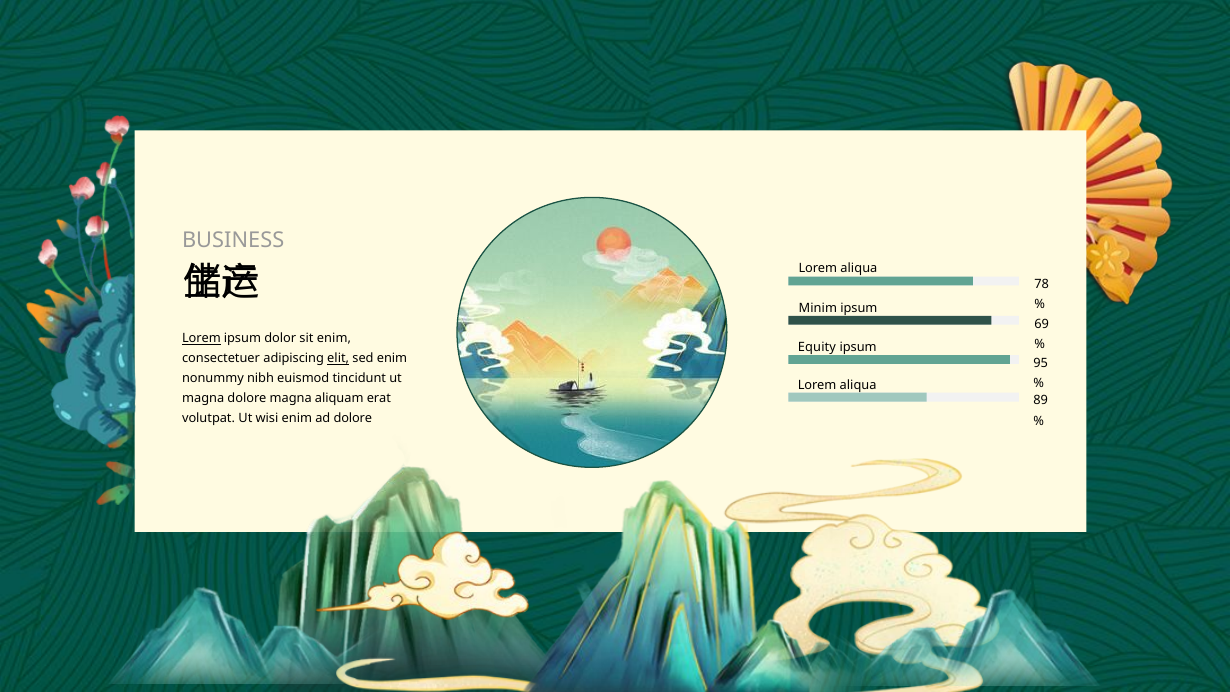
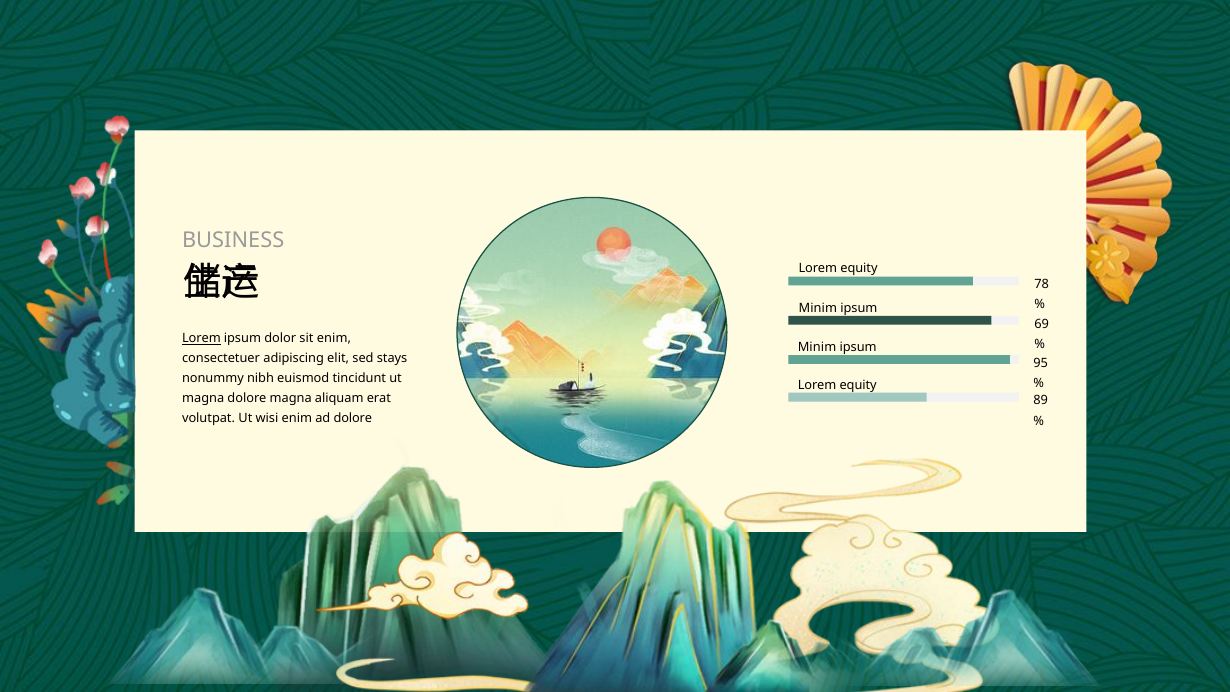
aliqua at (859, 268): aliqua -> equity
Equity at (817, 348): Equity -> Minim
elit underline: present -> none
sed enim: enim -> stays
aliqua at (858, 385): aliqua -> equity
